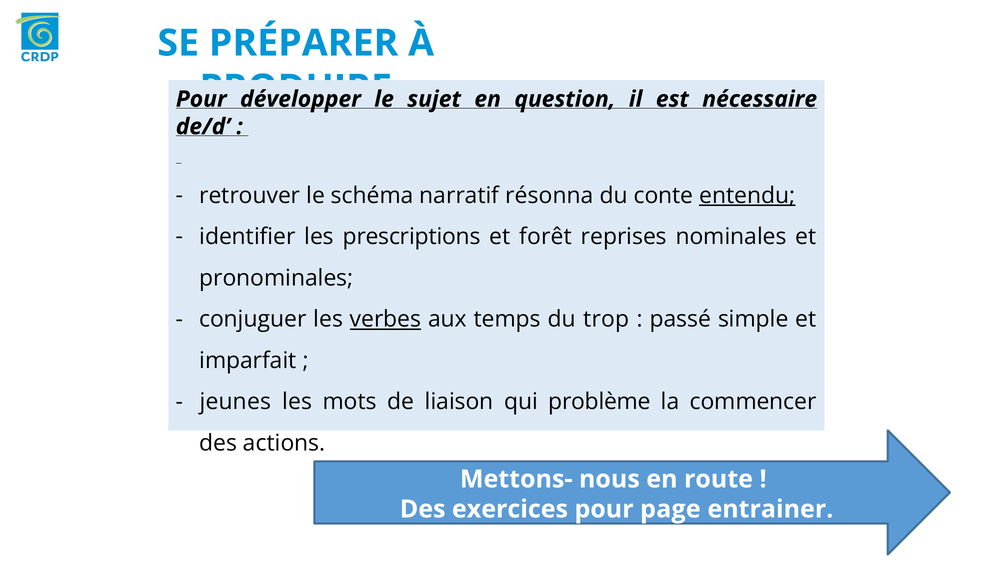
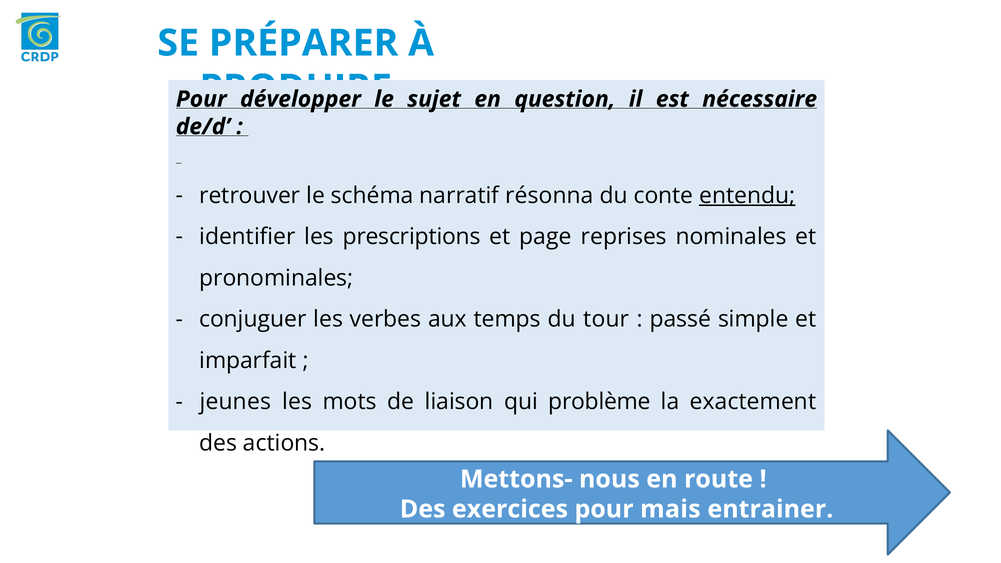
forêt: forêt -> page
verbes underline: present -> none
trop: trop -> tour
commencer: commencer -> exactement
page: page -> mais
